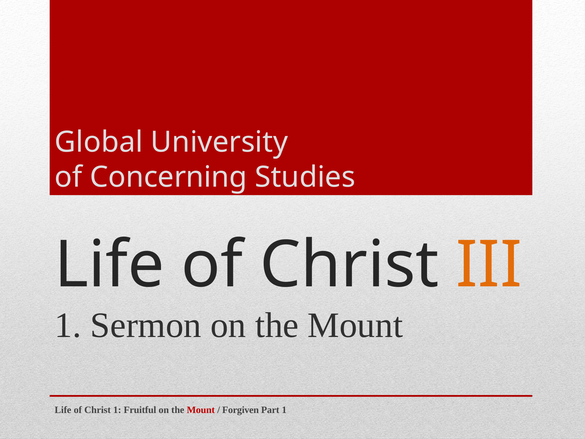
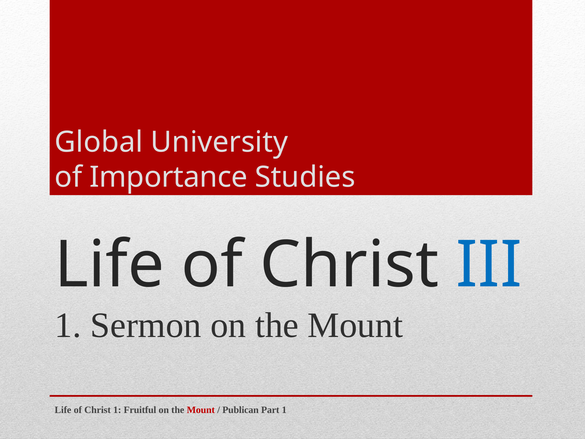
Concerning: Concerning -> Importance
III colour: orange -> blue
Forgiven: Forgiven -> Publican
